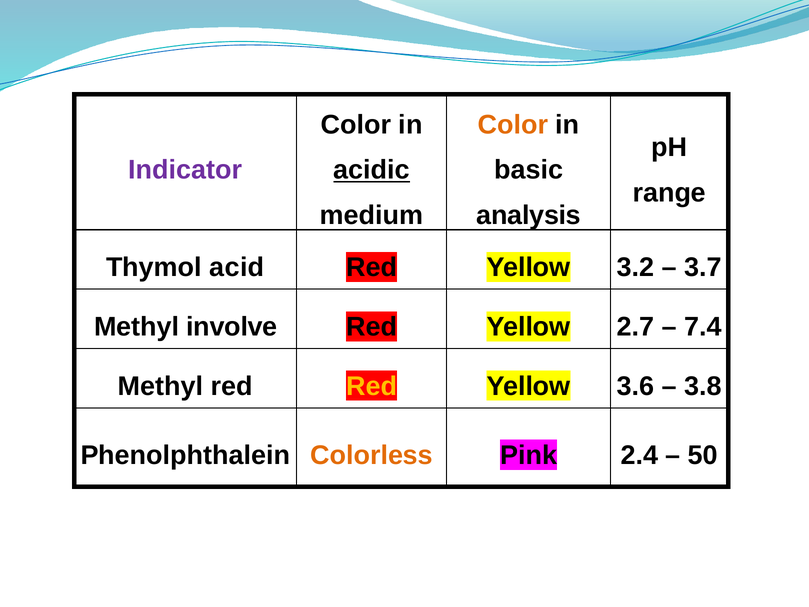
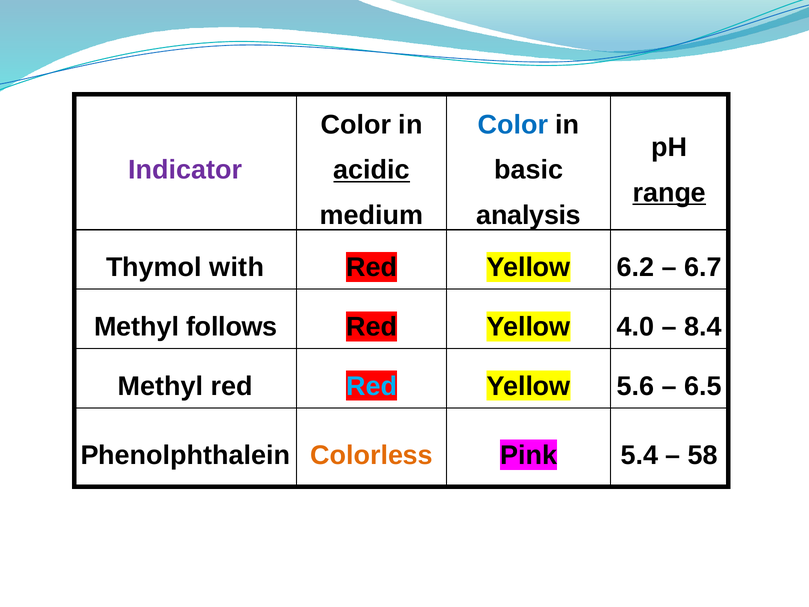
Color at (513, 125) colour: orange -> blue
range underline: none -> present
acid: acid -> with
3.2: 3.2 -> 6.2
3.7: 3.7 -> 6.7
involve: involve -> follows
2.7: 2.7 -> 4.0
7.4: 7.4 -> 8.4
Red at (372, 386) colour: yellow -> light blue
3.6: 3.6 -> 5.6
3.8: 3.8 -> 6.5
2.4: 2.4 -> 5.4
50: 50 -> 58
